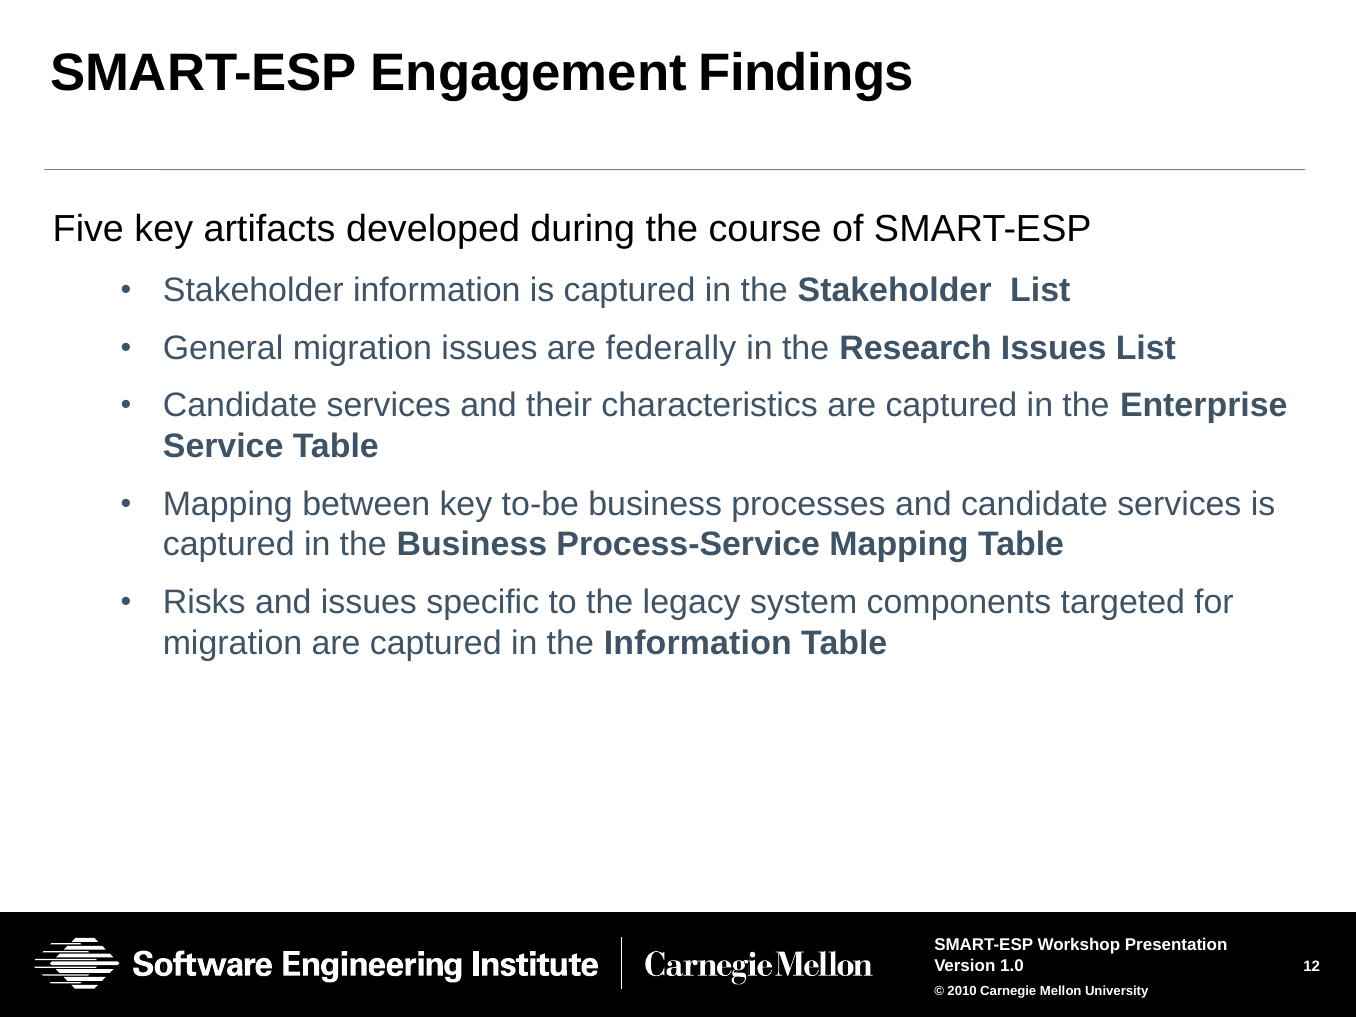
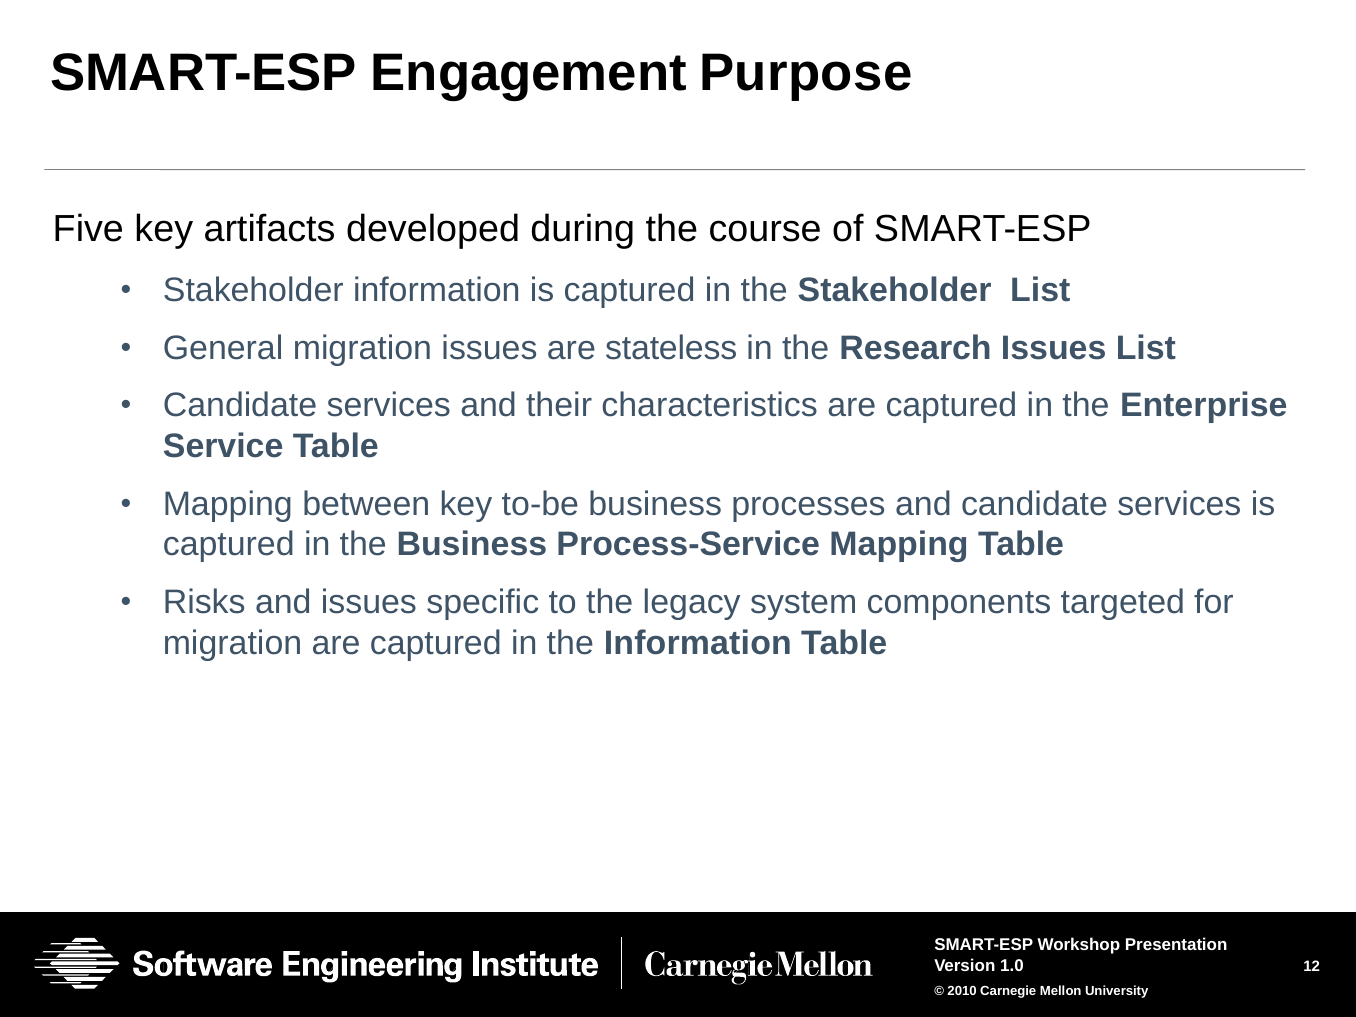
Findings: Findings -> Purpose
federally: federally -> stateless
